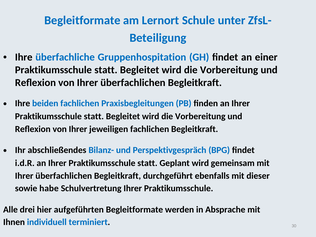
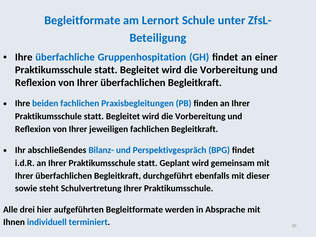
habe: habe -> steht
